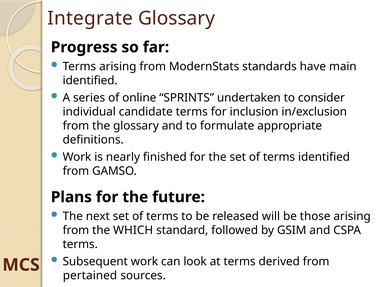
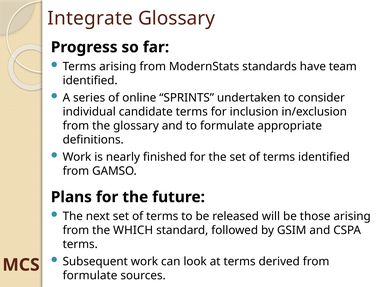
main: main -> team
pertained at (90, 275): pertained -> formulate
